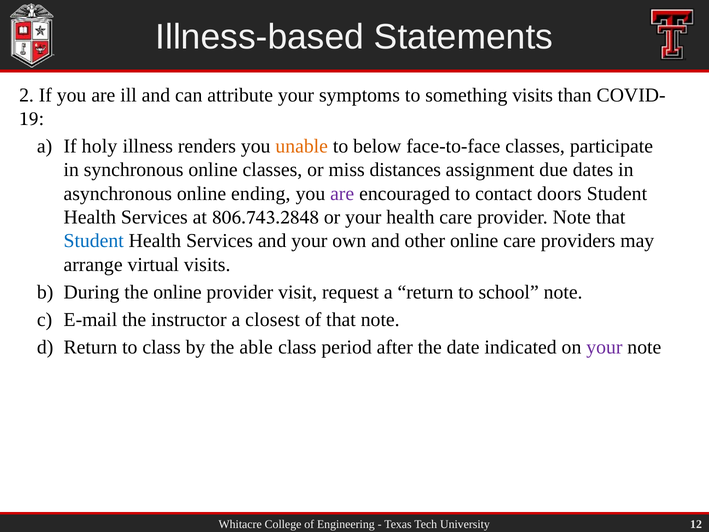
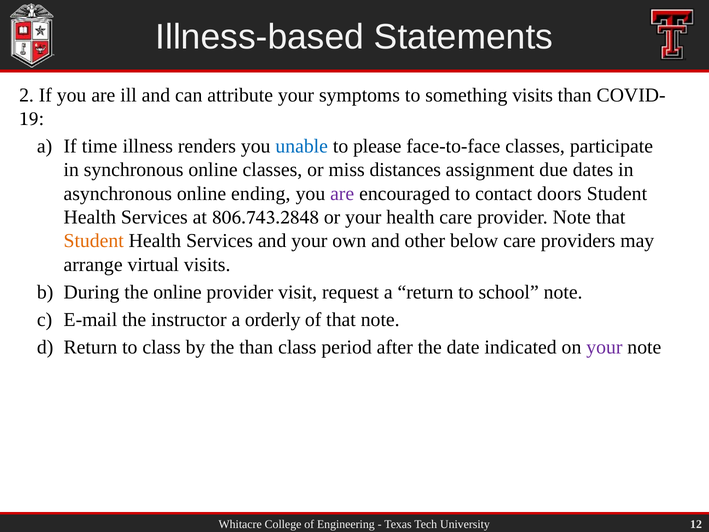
holy: holy -> time
unable colour: orange -> blue
below: below -> please
Student at (94, 241) colour: blue -> orange
other online: online -> below
closest: closest -> orderly
the able: able -> than
